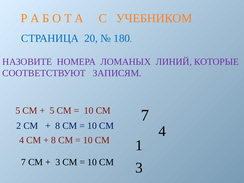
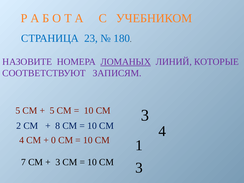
20: 20 -> 23
ЛОМАНЫХ underline: none -> present
7 at (145, 115): 7 -> 3
8 at (54, 140): 8 -> 0
